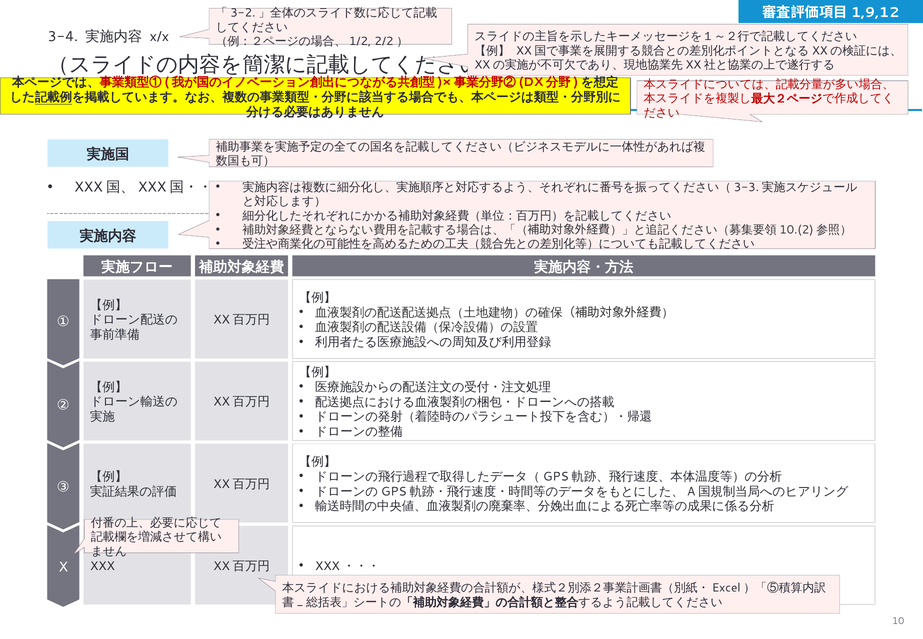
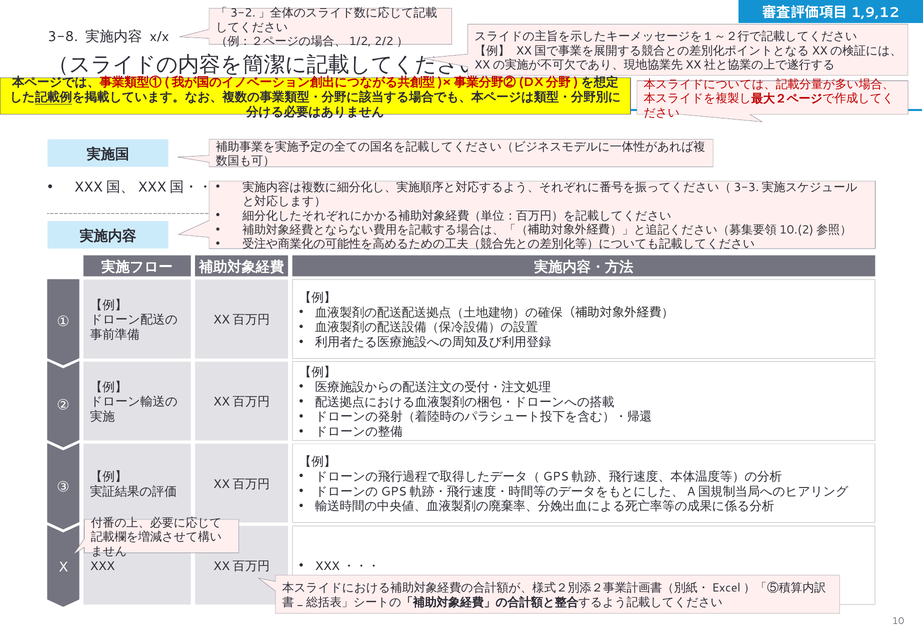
3-4: 3-4 -> 3-8
